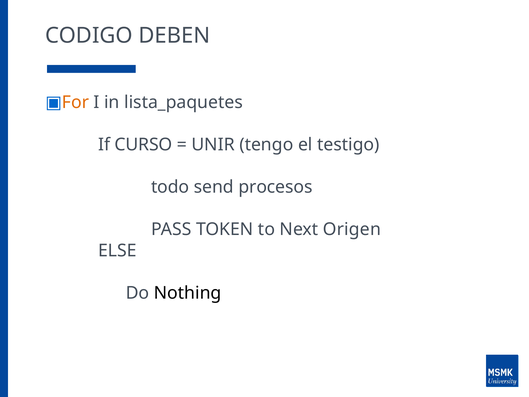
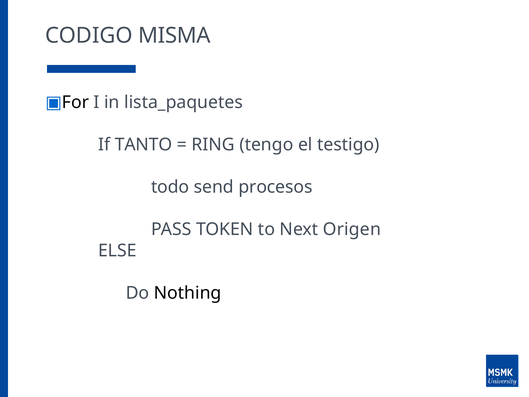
DEBEN: DEBEN -> MISMA
For colour: orange -> black
CURSO: CURSO -> TANTO
UNIR: UNIR -> RING
